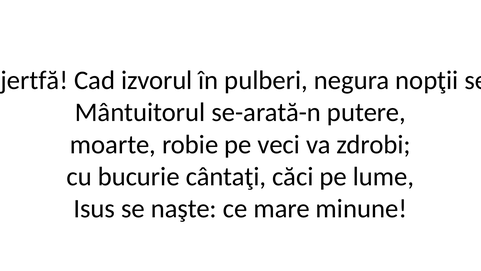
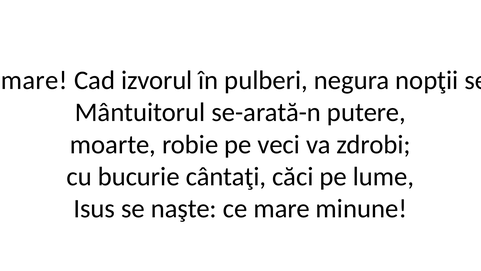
jertfă at (34, 80): jertfă -> mare
